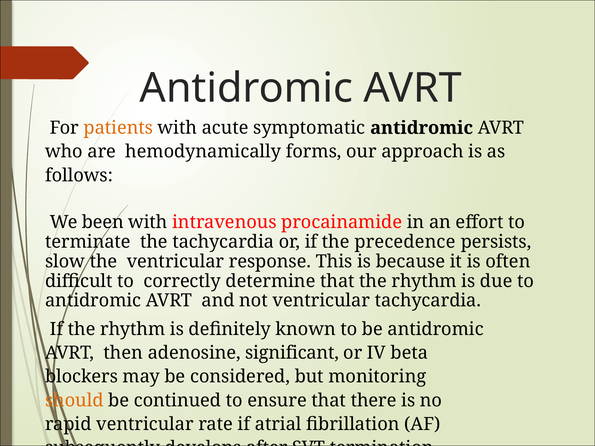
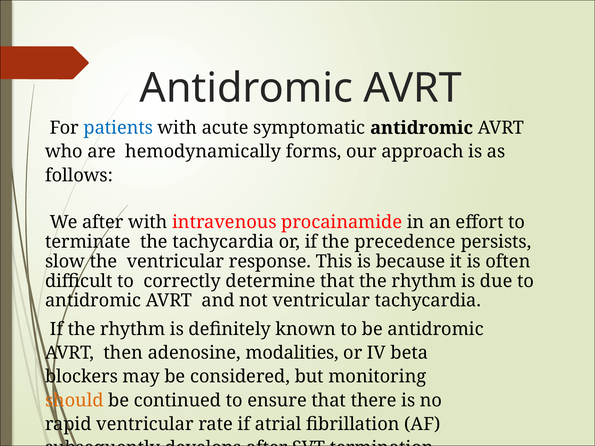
patients colour: orange -> blue
been at (103, 222): been -> after
significant: significant -> modalities
